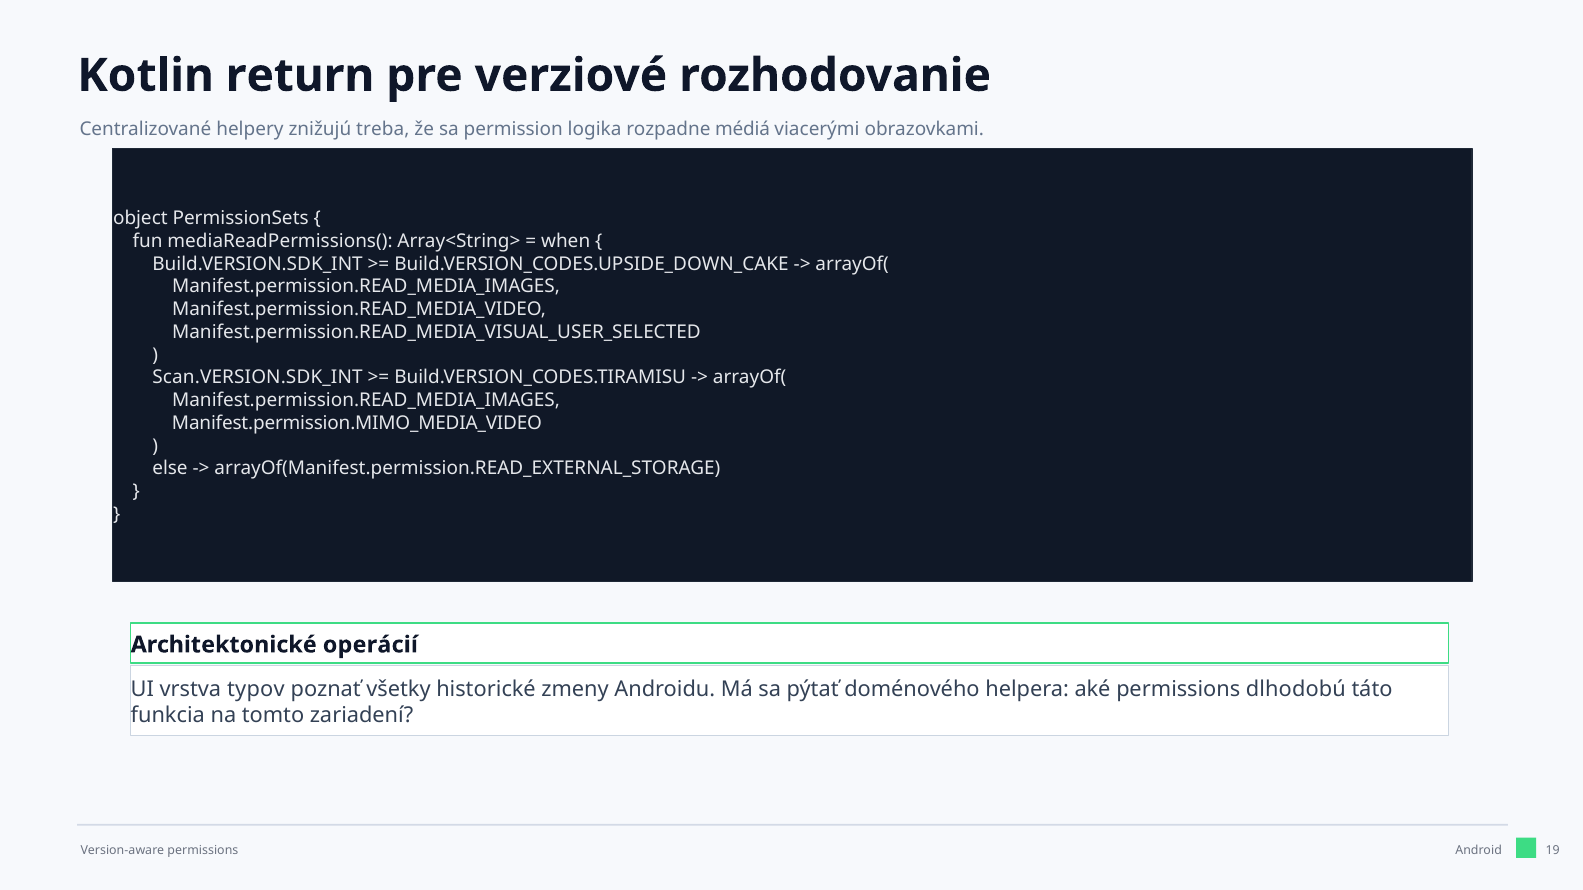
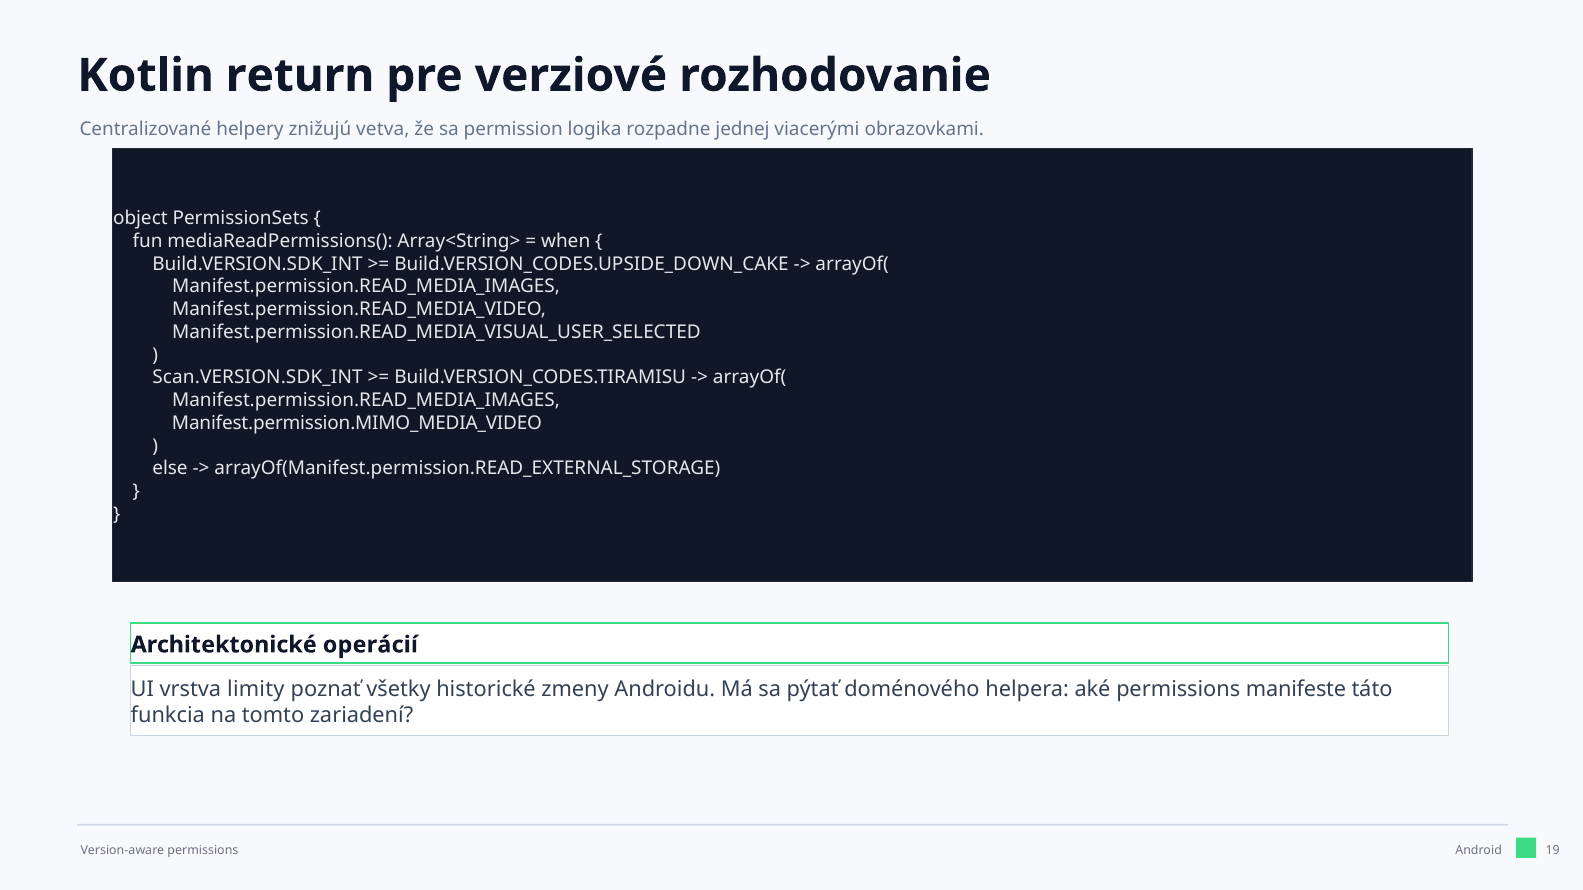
treba: treba -> vetva
médiá: médiá -> jednej
typov: typov -> limity
dlhodobú: dlhodobú -> manifeste
